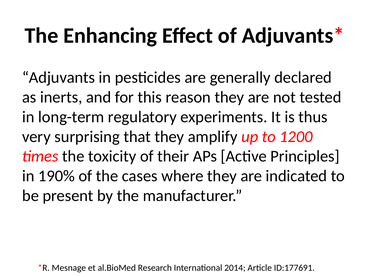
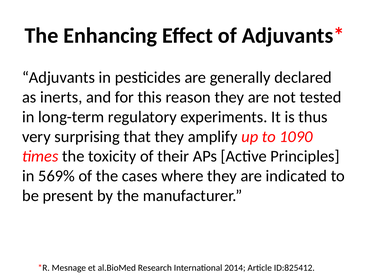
1200: 1200 -> 1090
190%: 190% -> 569%
ID:177691: ID:177691 -> ID:825412
